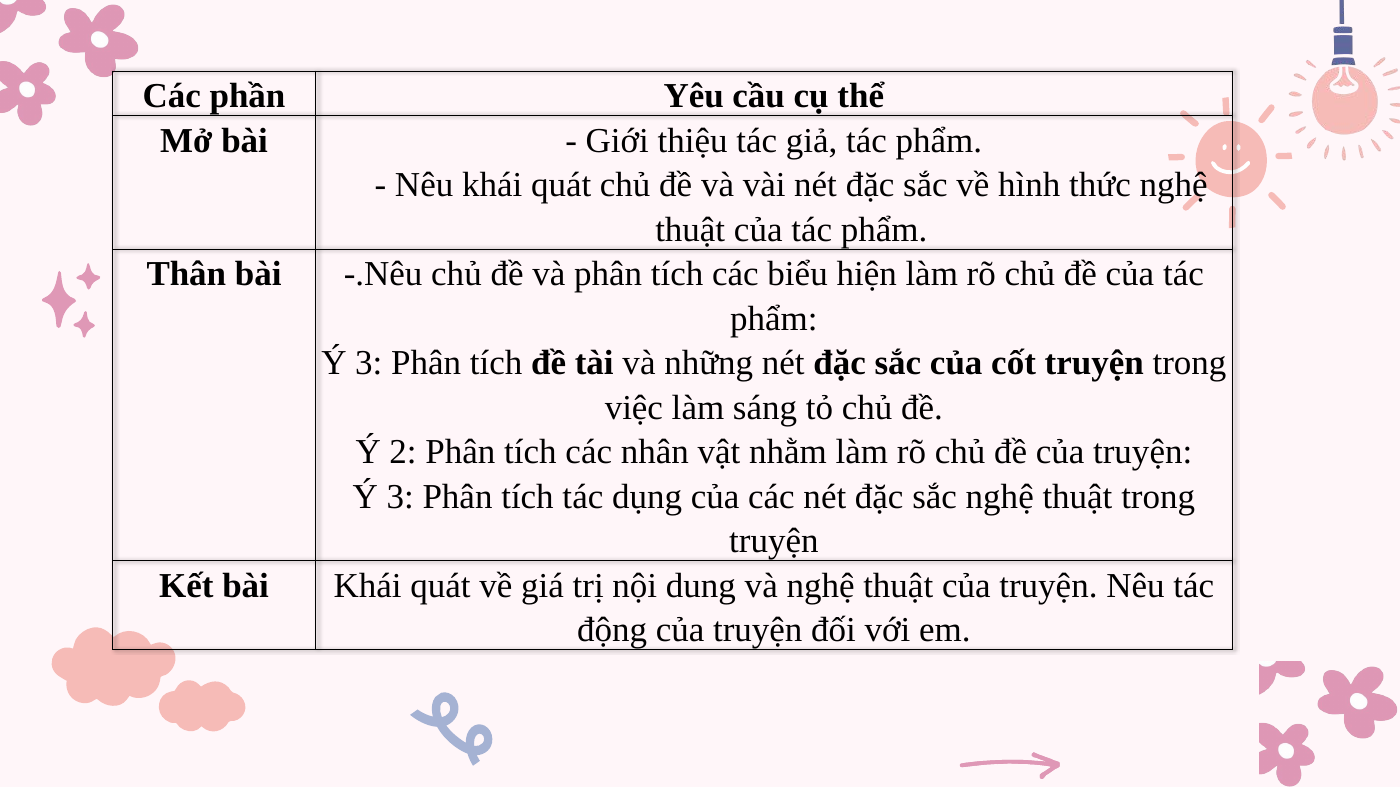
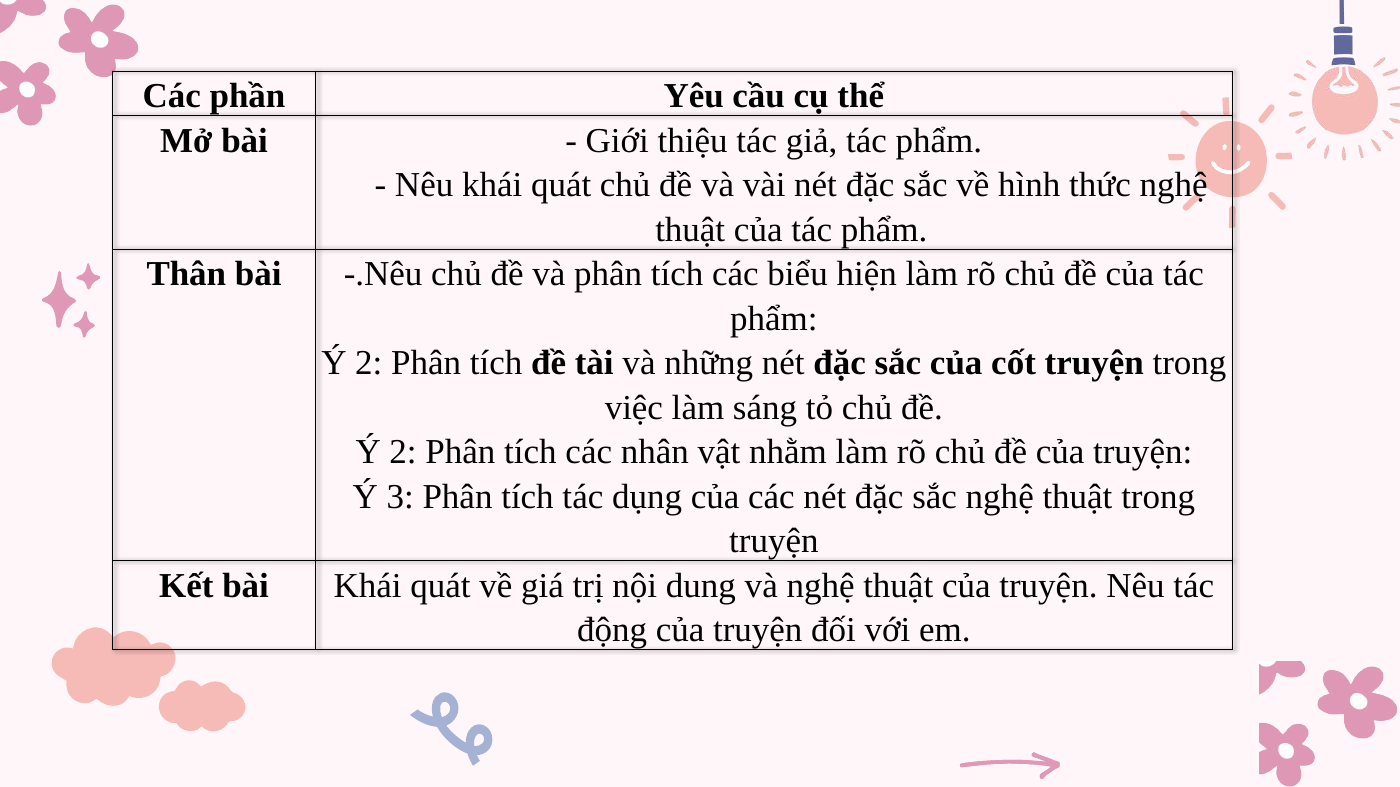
3 at (369, 364): 3 -> 2
